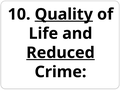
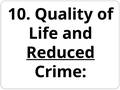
Quality underline: present -> none
